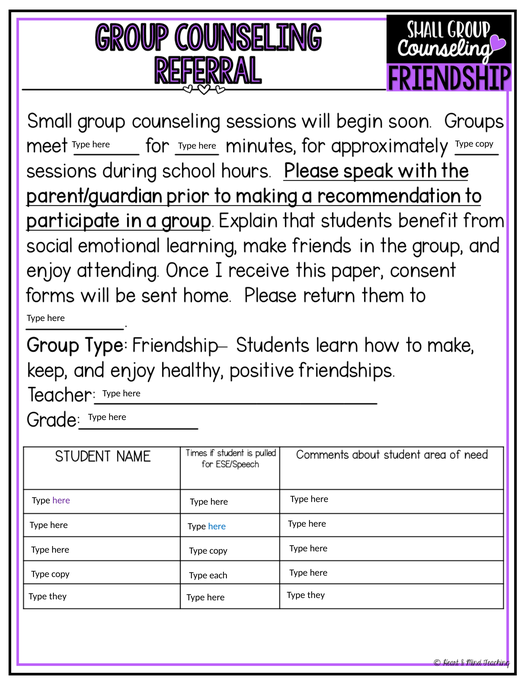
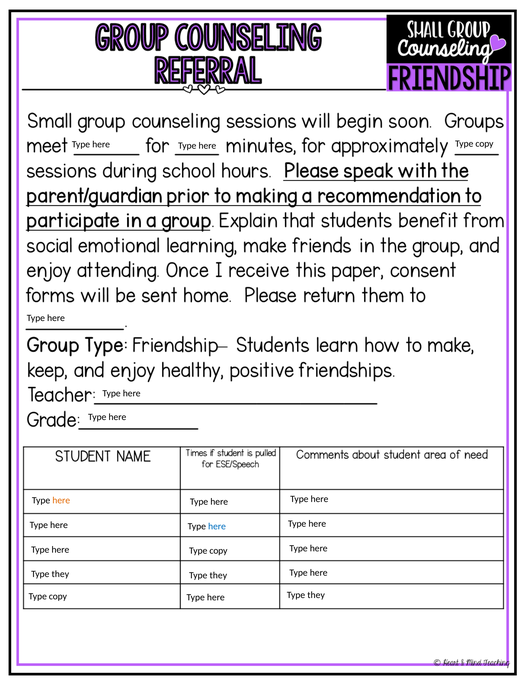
here at (61, 500) colour: purple -> orange
copy at (60, 574): copy -> they
each at (218, 575): each -> they
they at (58, 596): they -> copy
